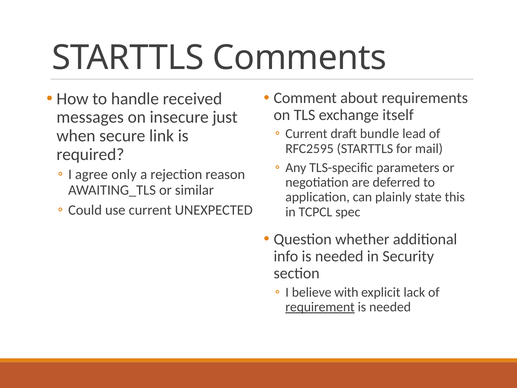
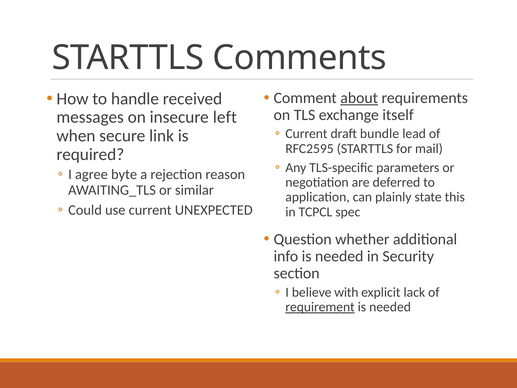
about underline: none -> present
just: just -> left
only: only -> byte
